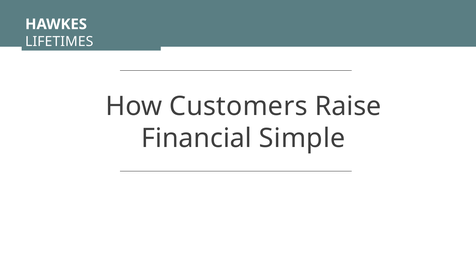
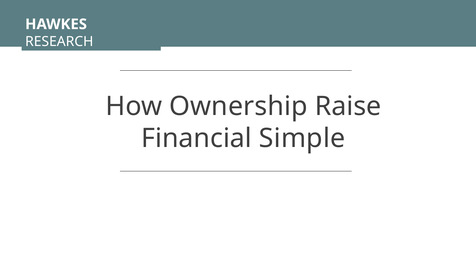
LIFETIMES: LIFETIMES -> RESEARCH
Customers: Customers -> Ownership
